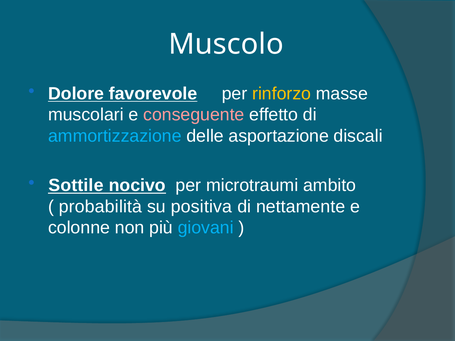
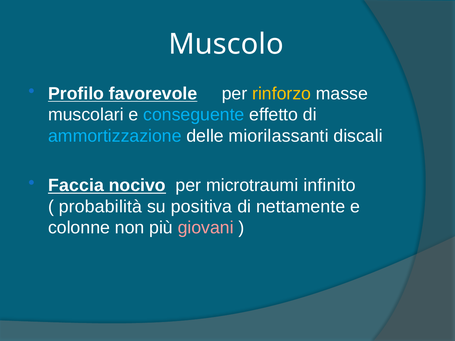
Dolore: Dolore -> Profilo
conseguente colour: pink -> light blue
asportazione: asportazione -> miorilassanti
Sottile: Sottile -> Faccia
ambito: ambito -> infinito
giovani colour: light blue -> pink
